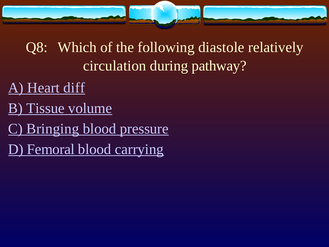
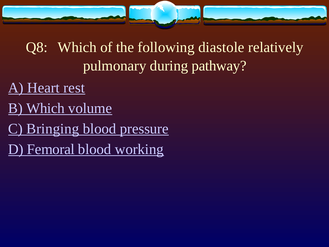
circulation: circulation -> pulmonary
diff: diff -> rest
B Tissue: Tissue -> Which
carrying: carrying -> working
